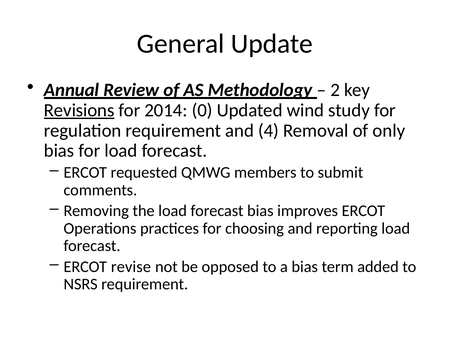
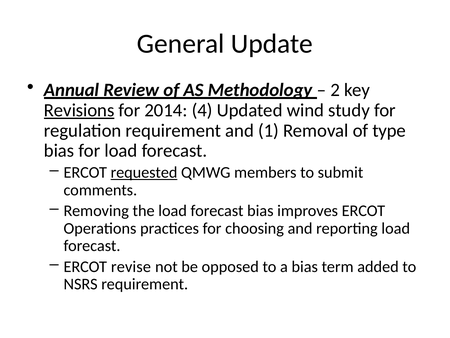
0: 0 -> 4
4: 4 -> 1
only: only -> type
requested underline: none -> present
